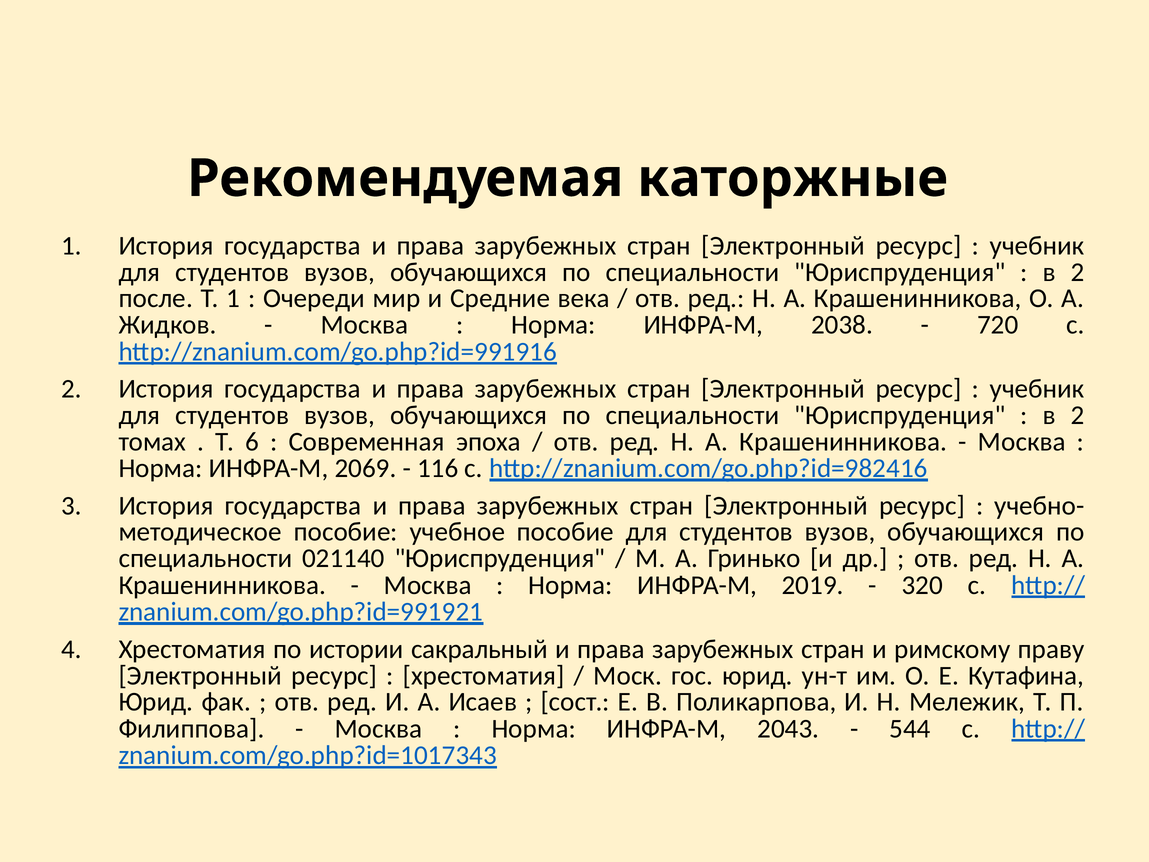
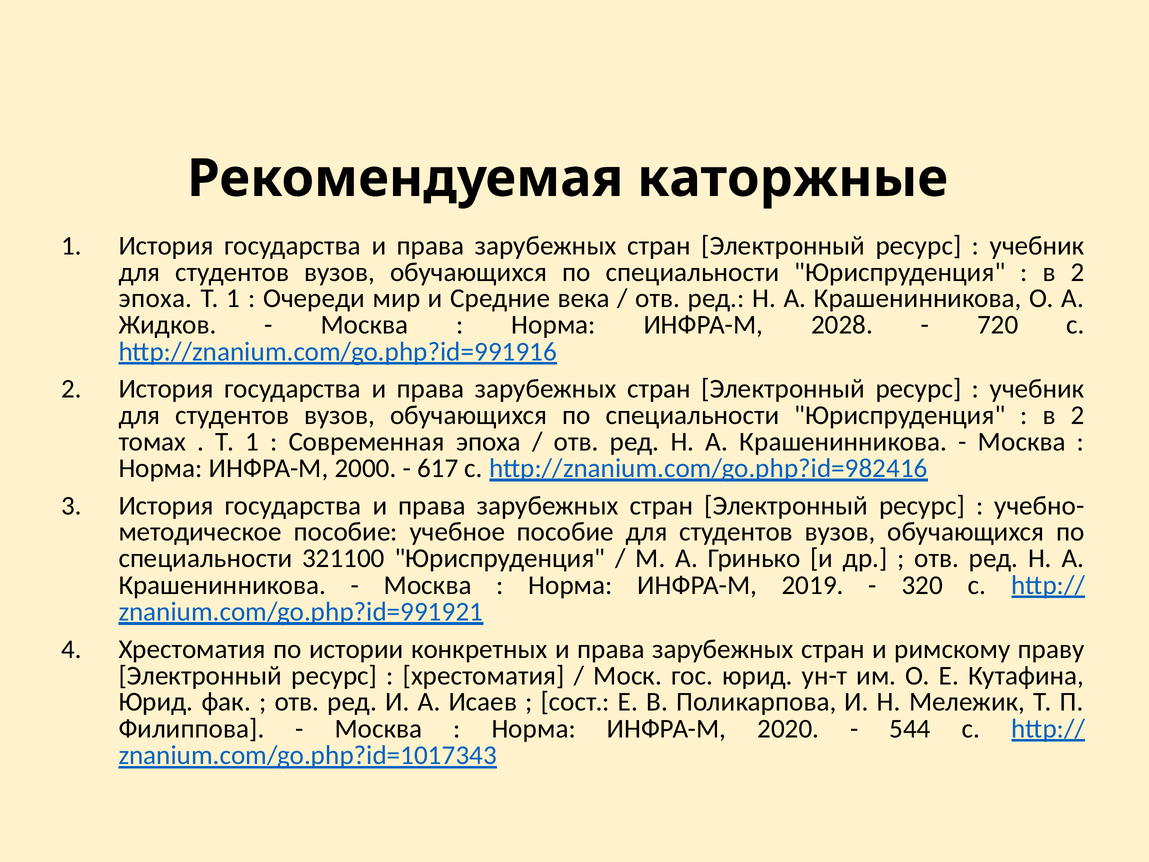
после at (156, 298): после -> эпоха
2038: 2038 -> 2028
6 at (252, 442): 6 -> 1
2069: 2069 -> 2000
116: 116 -> 617
021140: 021140 -> 321100
сакральный: сакральный -> конкретных
2043: 2043 -> 2020
